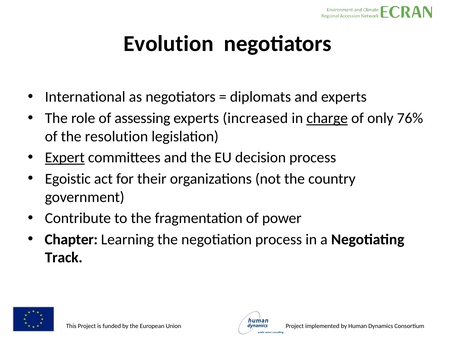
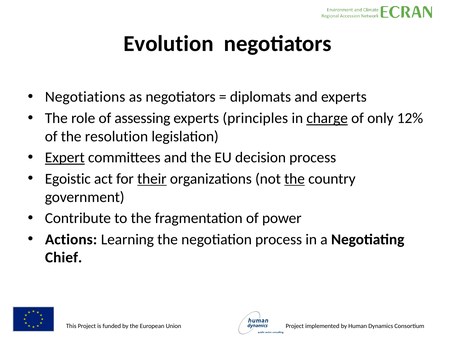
International: International -> Negotiations
increased: increased -> principles
76%: 76% -> 12%
their underline: none -> present
the at (295, 179) underline: none -> present
Chapter: Chapter -> Actions
Track: Track -> Chief
